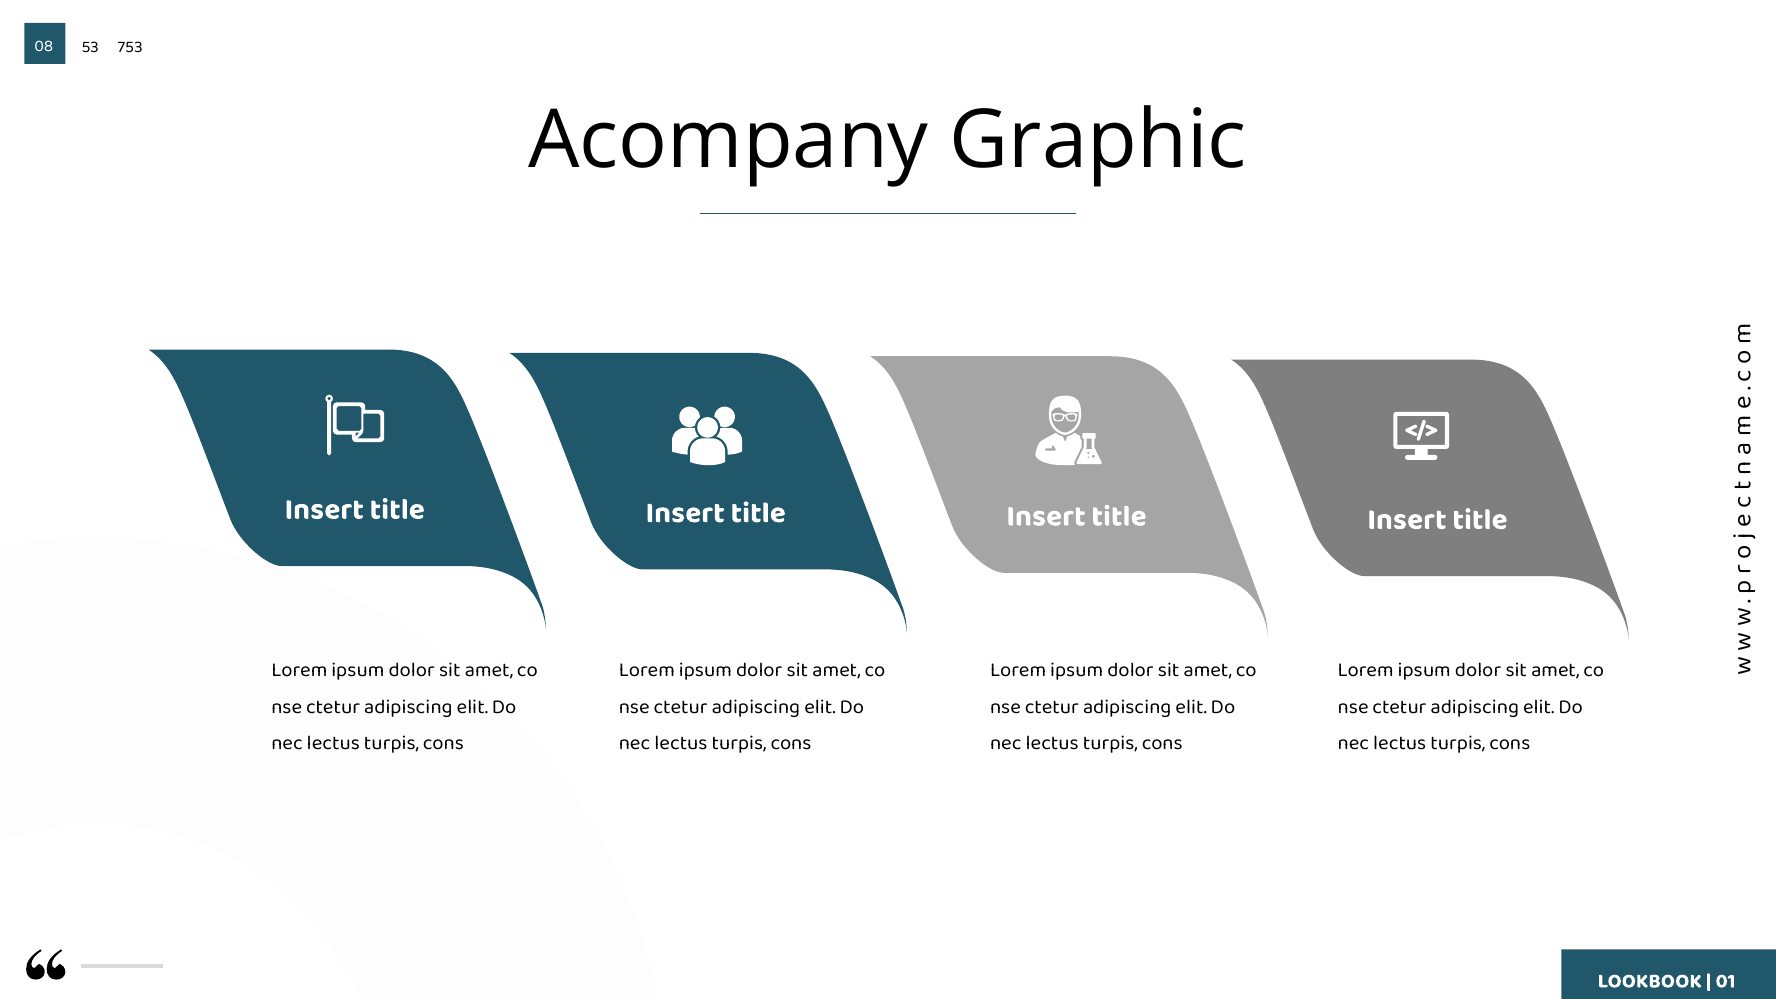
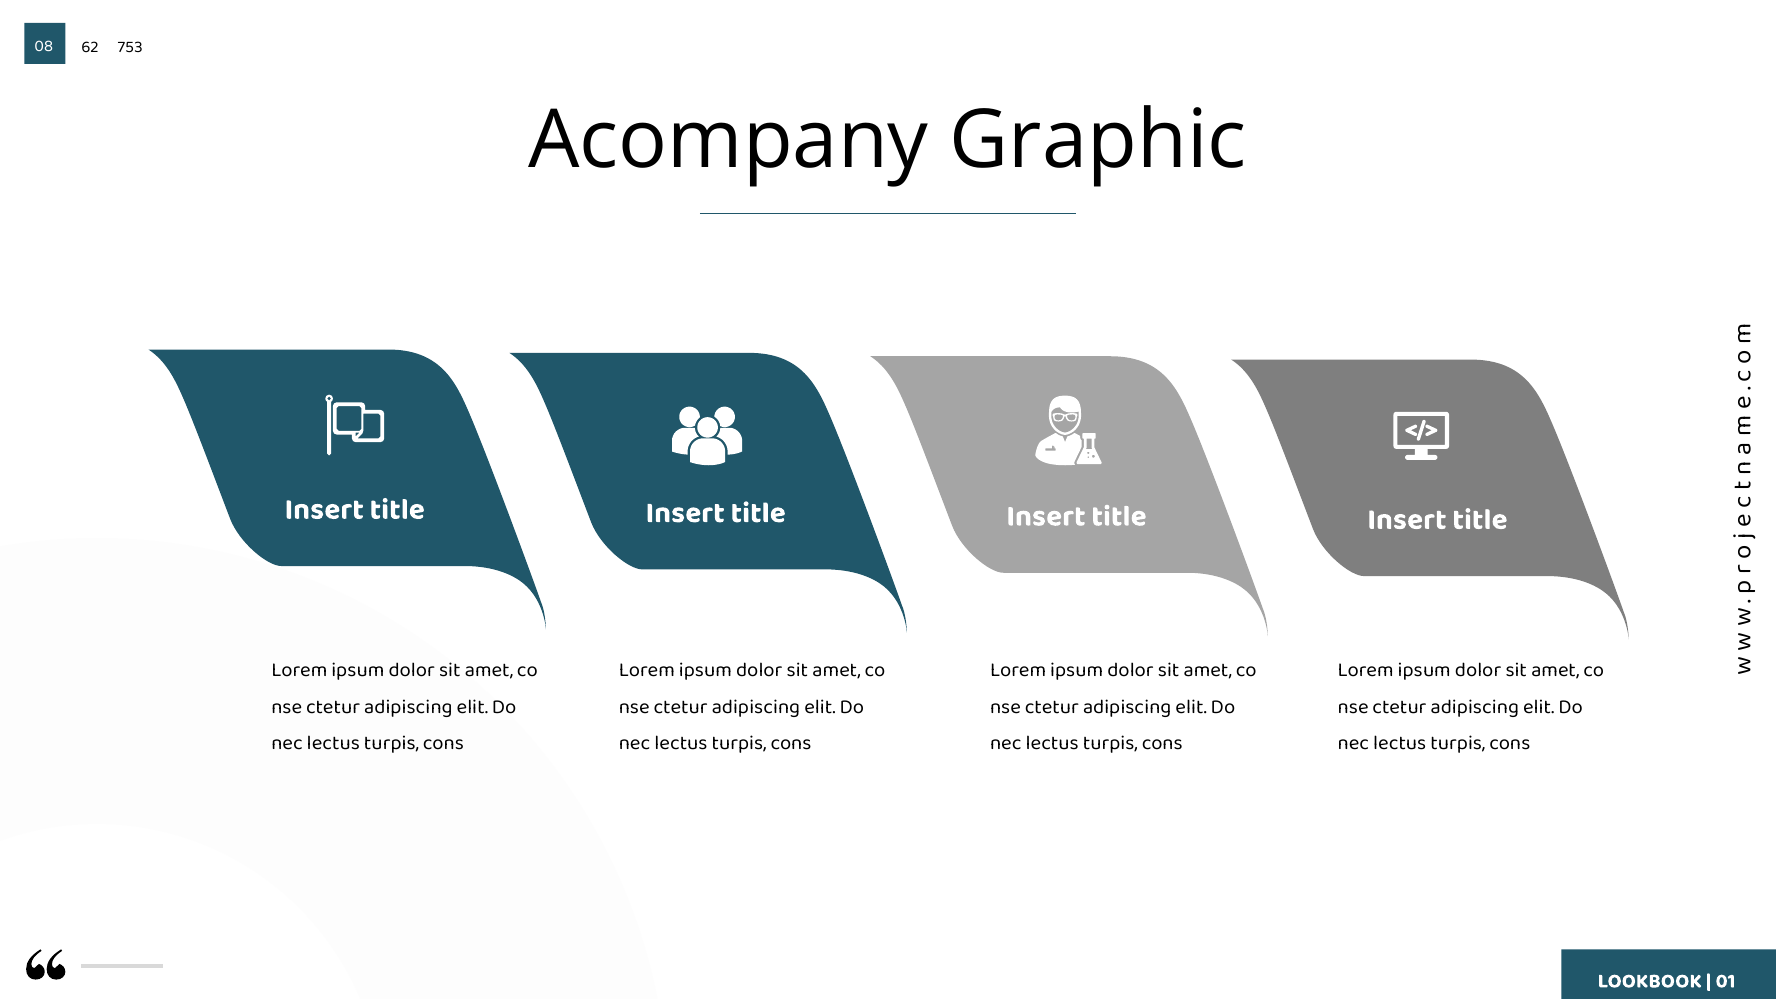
53: 53 -> 62
